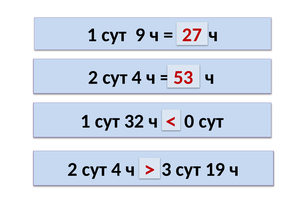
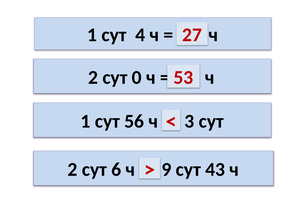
9: 9 -> 4
4 at (137, 78): 4 -> 0
32: 32 -> 56
0: 0 -> 3
4 at (116, 170): 4 -> 6
3: 3 -> 9
19: 19 -> 43
